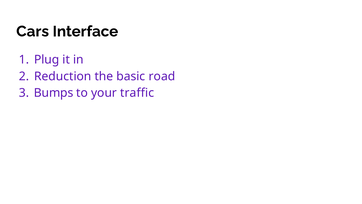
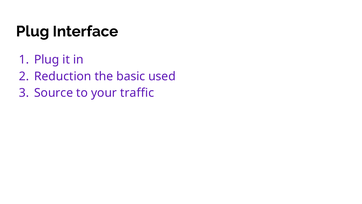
Cars at (33, 31): Cars -> Plug
road: road -> used
Bumps: Bumps -> Source
